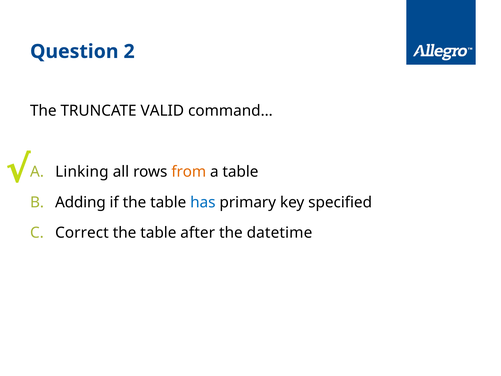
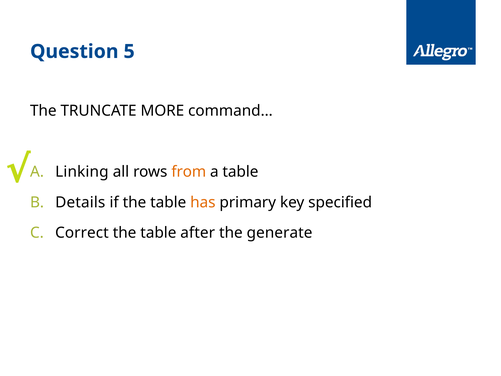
2: 2 -> 5
VALID: VALID -> MORE
Adding: Adding -> Details
has colour: blue -> orange
datetime: datetime -> generate
